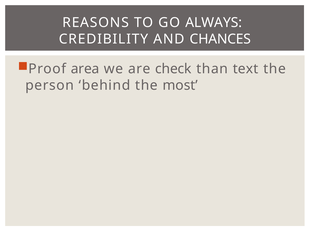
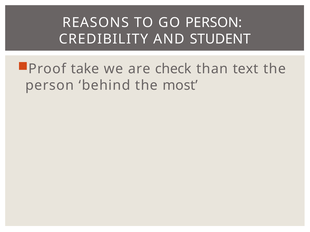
GO ALWAYS: ALWAYS -> PERSON
CHANCES: CHANCES -> STUDENT
area: area -> take
